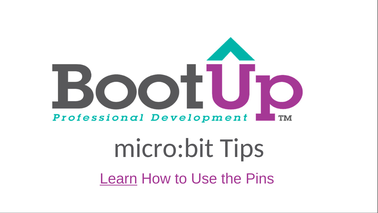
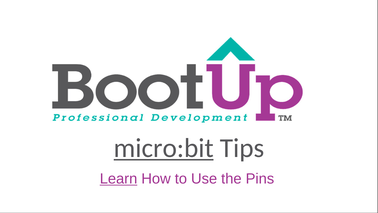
micro:bit underline: none -> present
